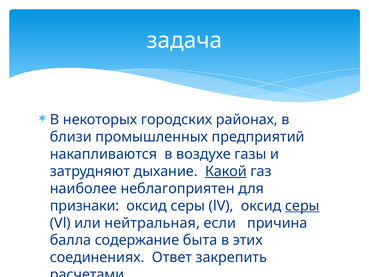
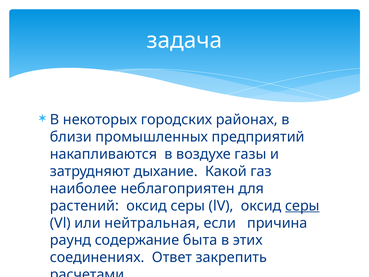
Какой underline: present -> none
признаки: признаки -> растений
балла: балла -> раунд
